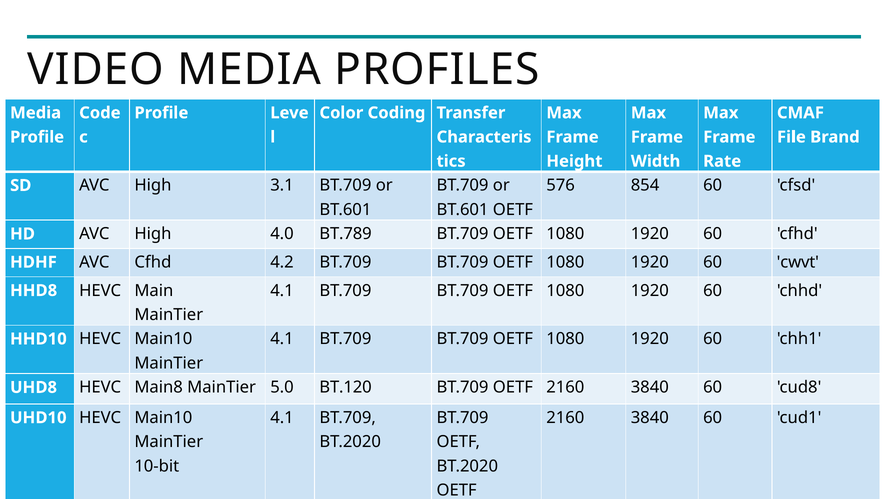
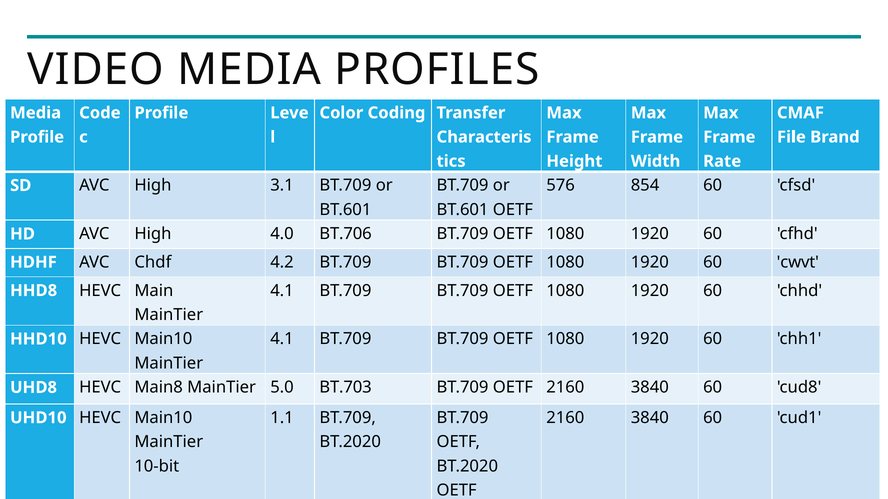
BT.789: BT.789 -> BT.706
AVC Cfhd: Cfhd -> Chdf
BT.120: BT.120 -> BT.703
4.1 at (282, 418): 4.1 -> 1.1
